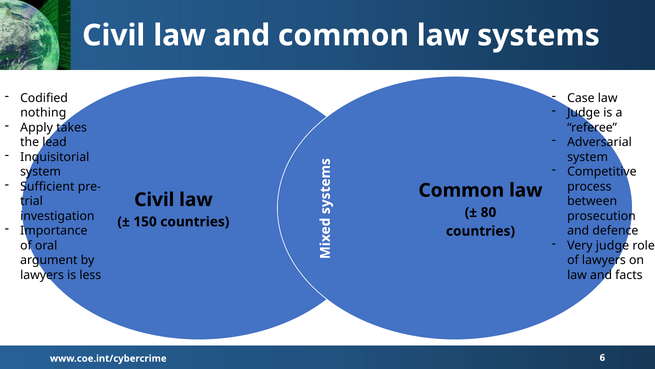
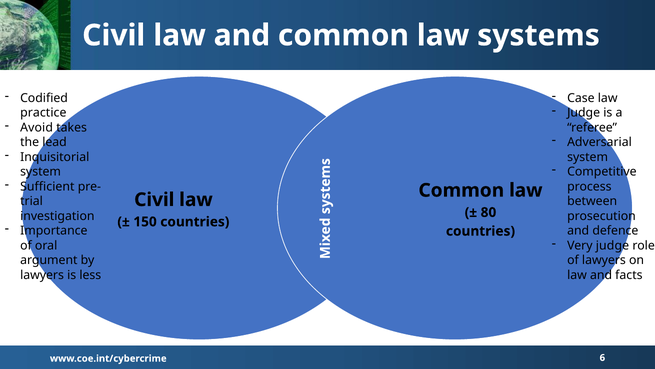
nothing: nothing -> practice
Apply: Apply -> Avoid
